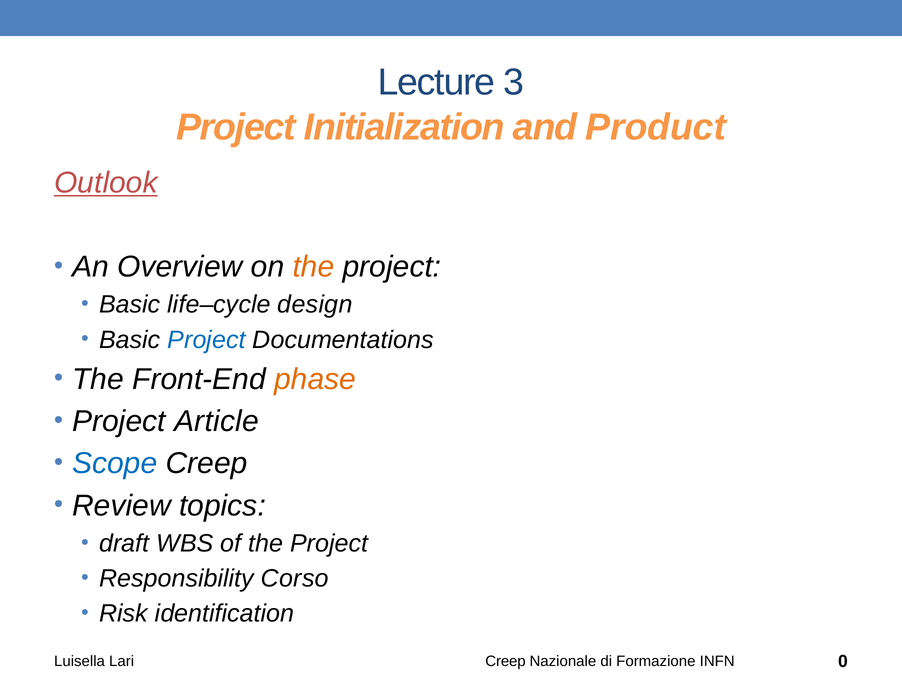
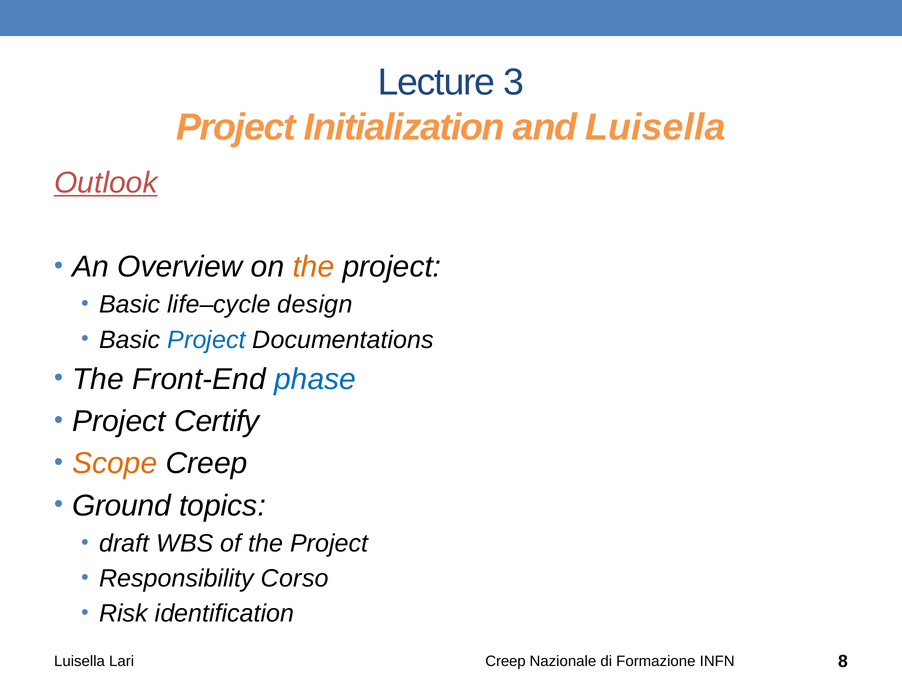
and Product: Product -> Luisella
phase colour: orange -> blue
Article: Article -> Certify
Scope colour: blue -> orange
Review: Review -> Ground
0: 0 -> 8
